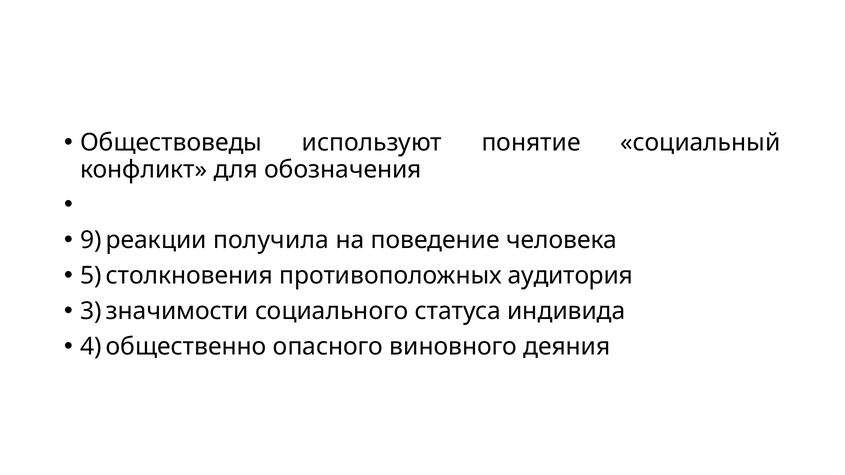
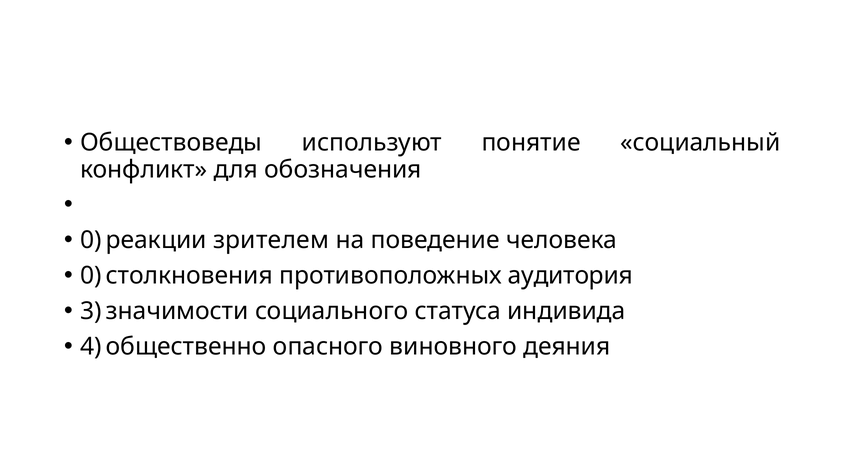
9 at (91, 240): 9 -> 0
получила: получила -> зрителем
5 at (91, 276): 5 -> 0
